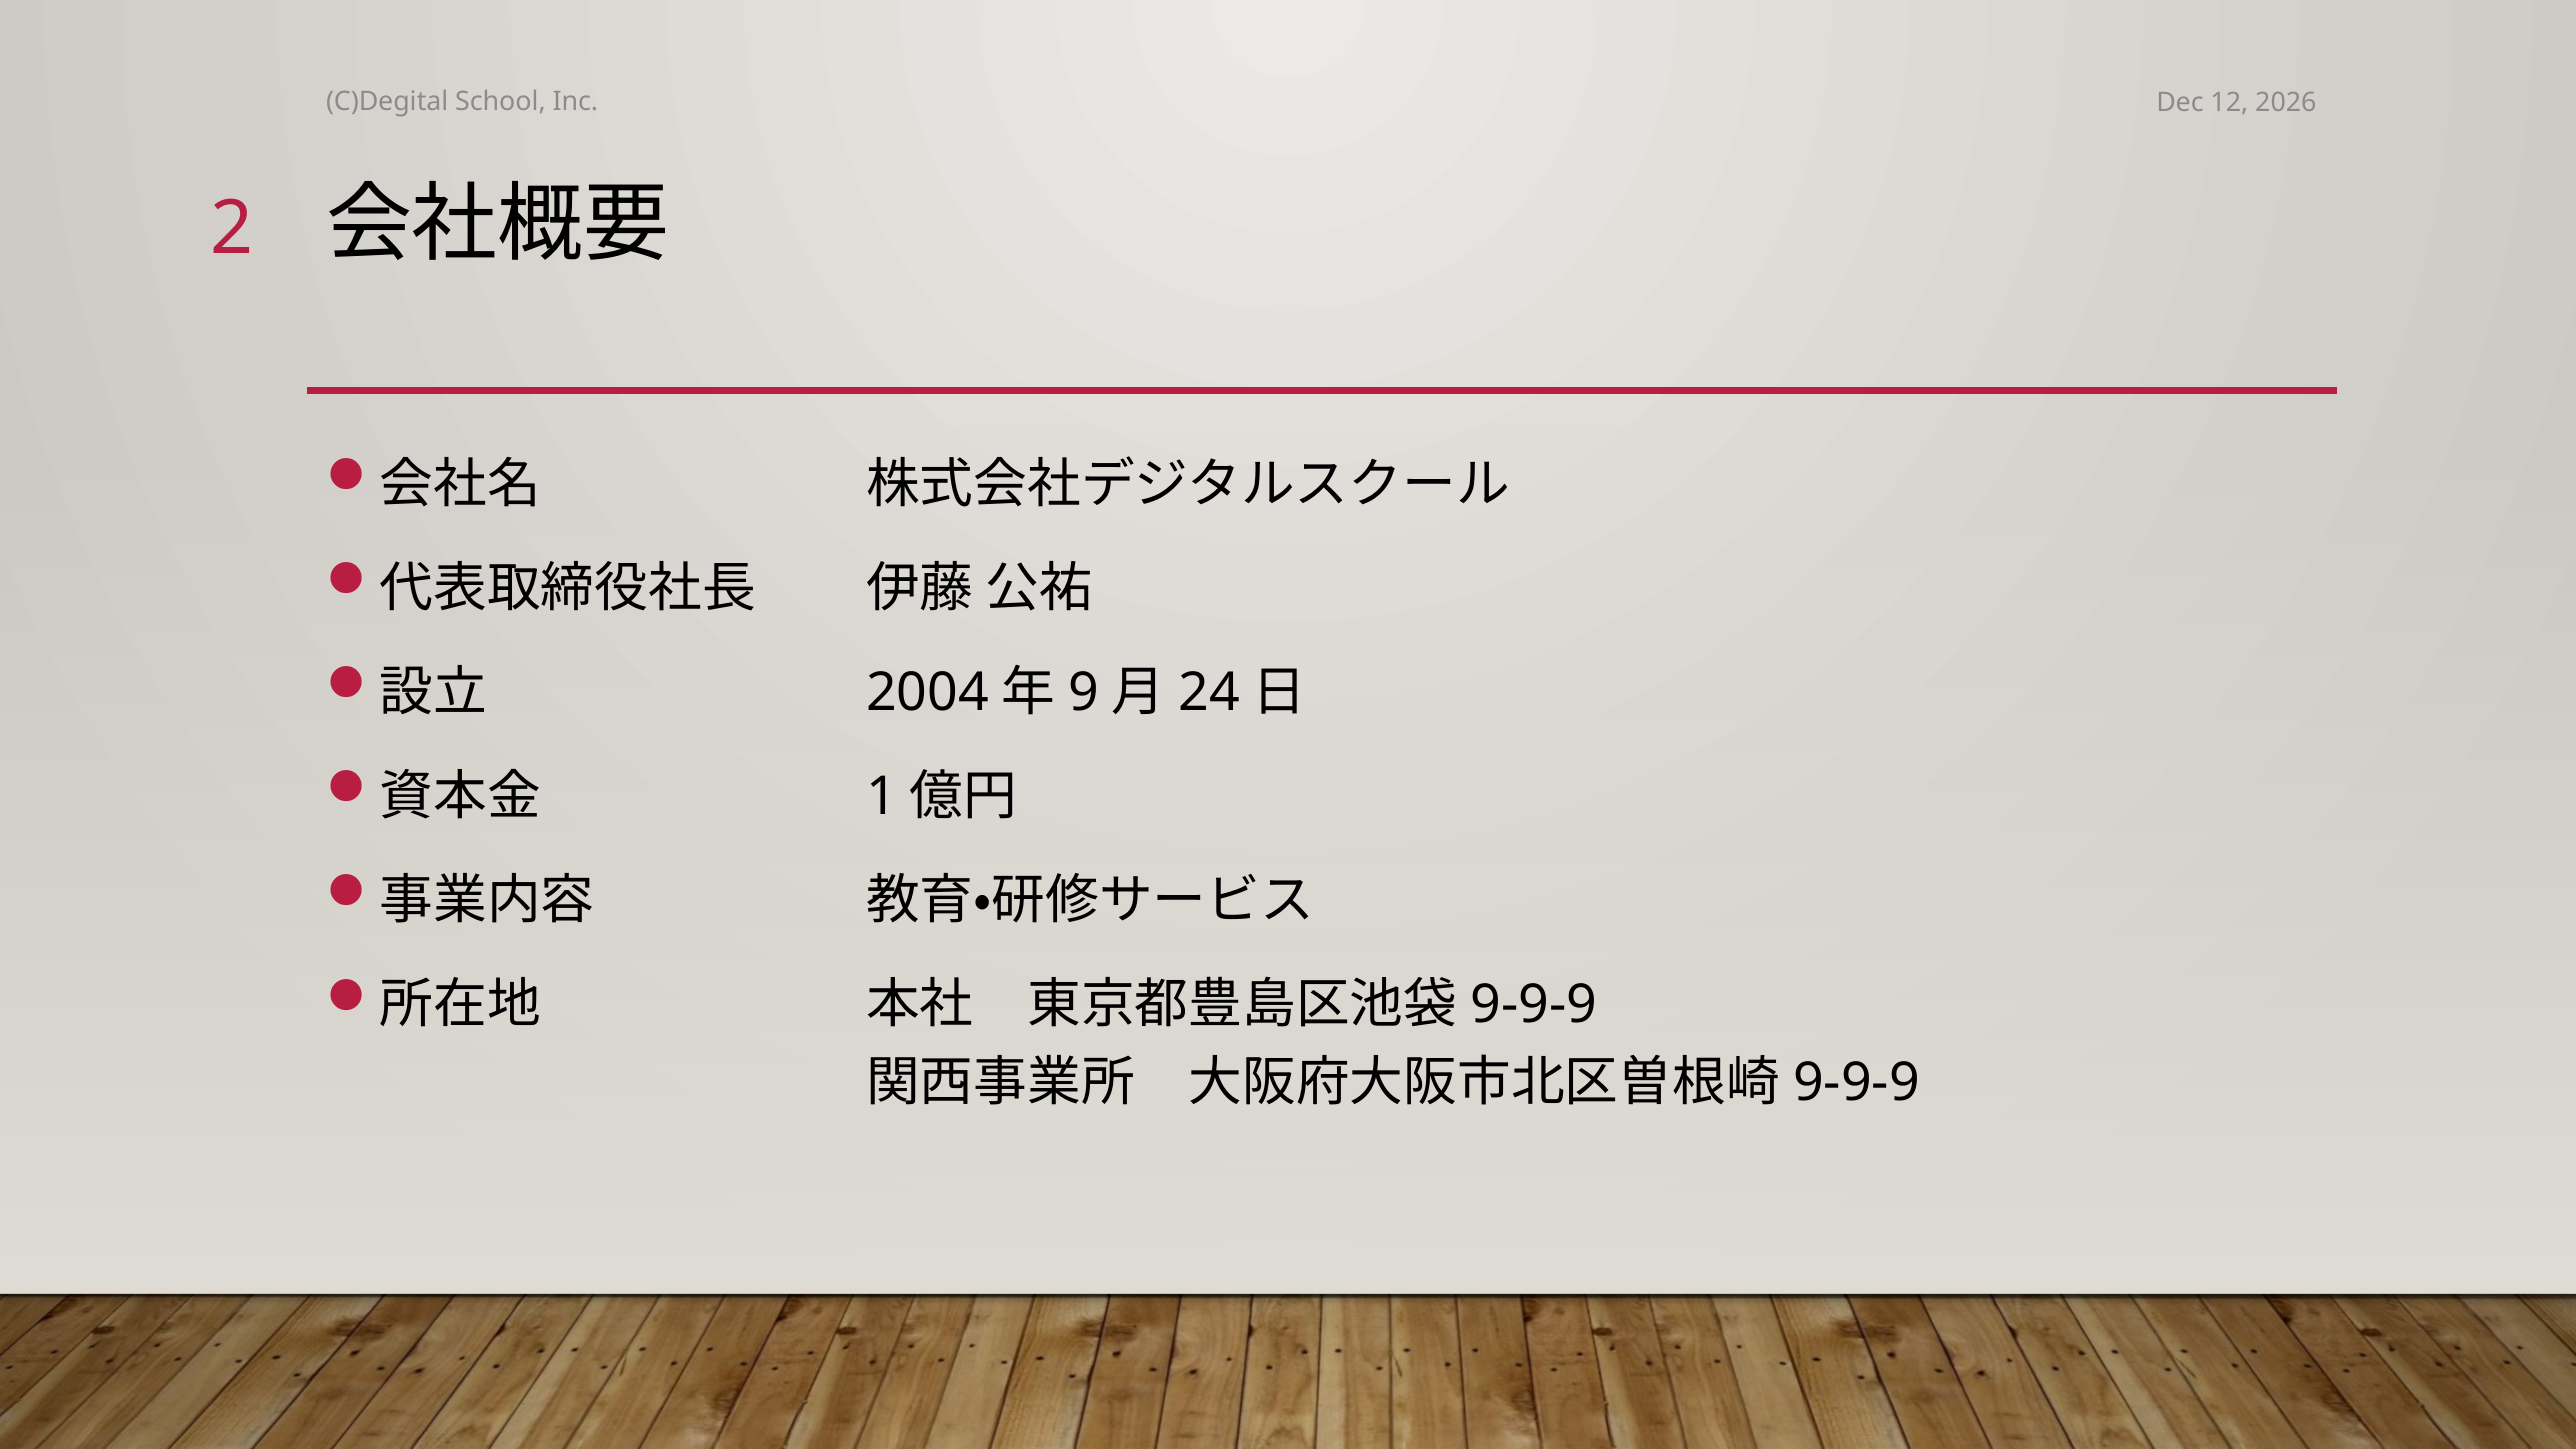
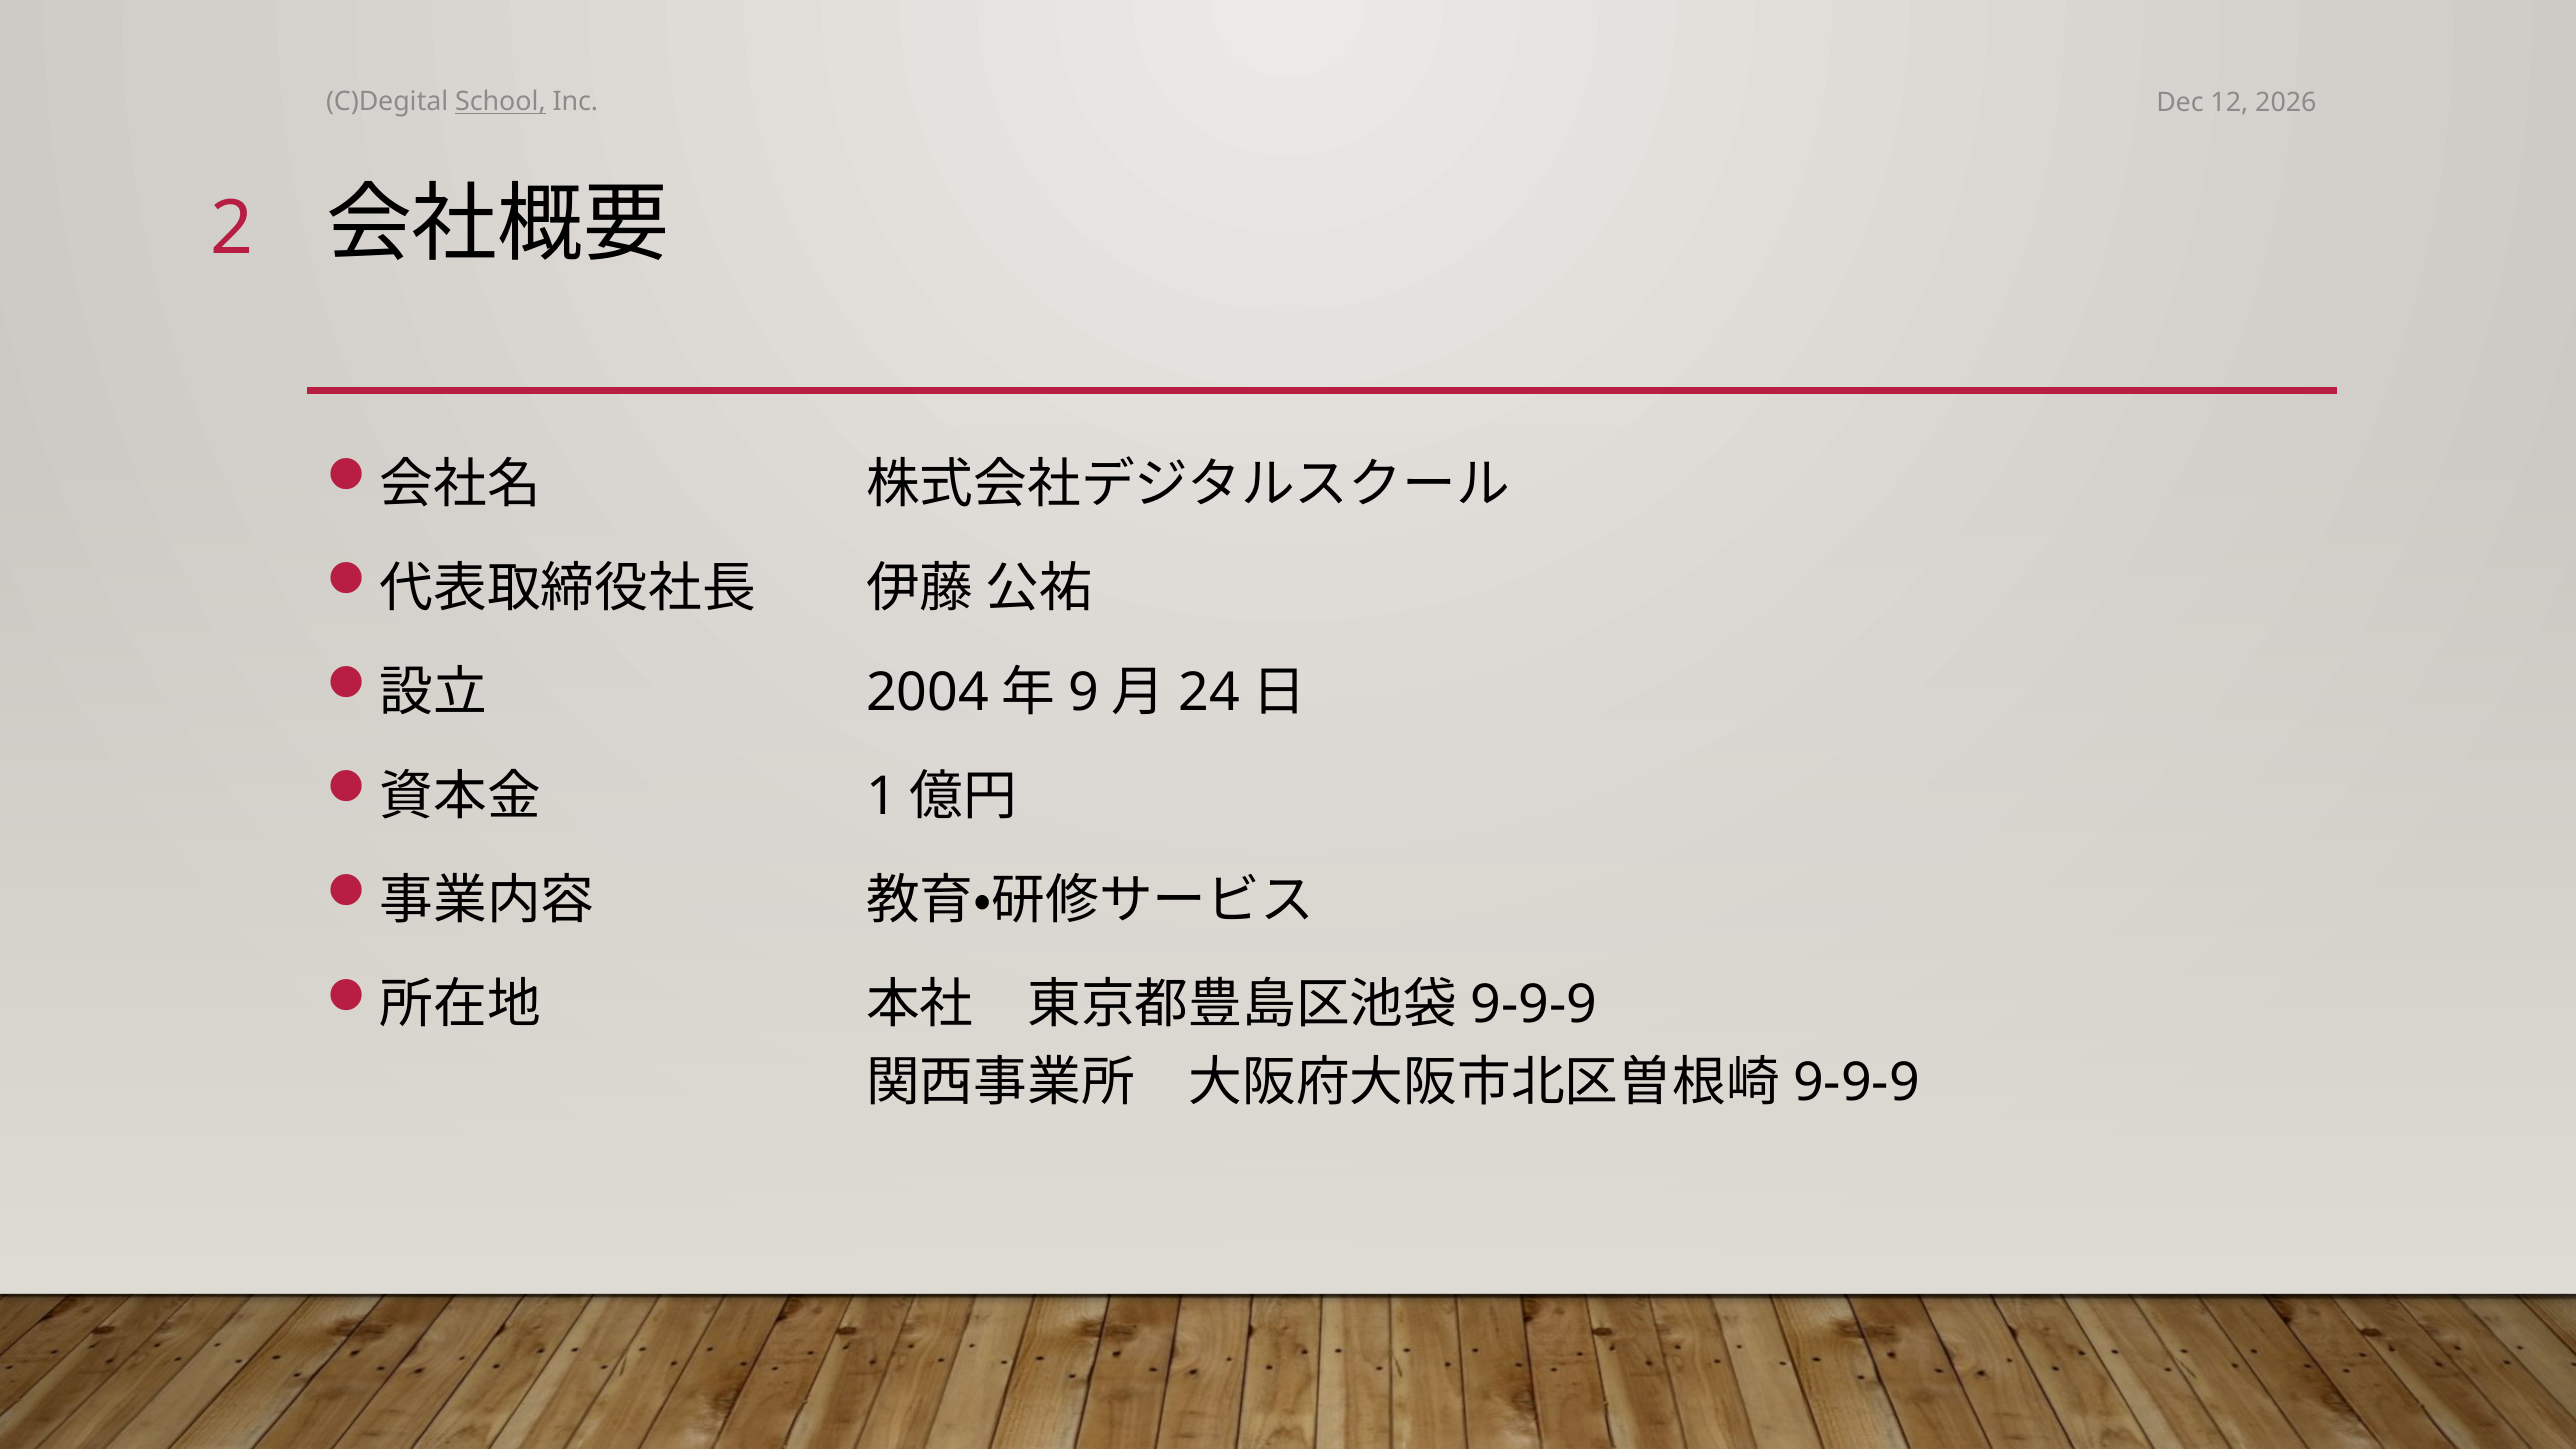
School underline: none -> present
